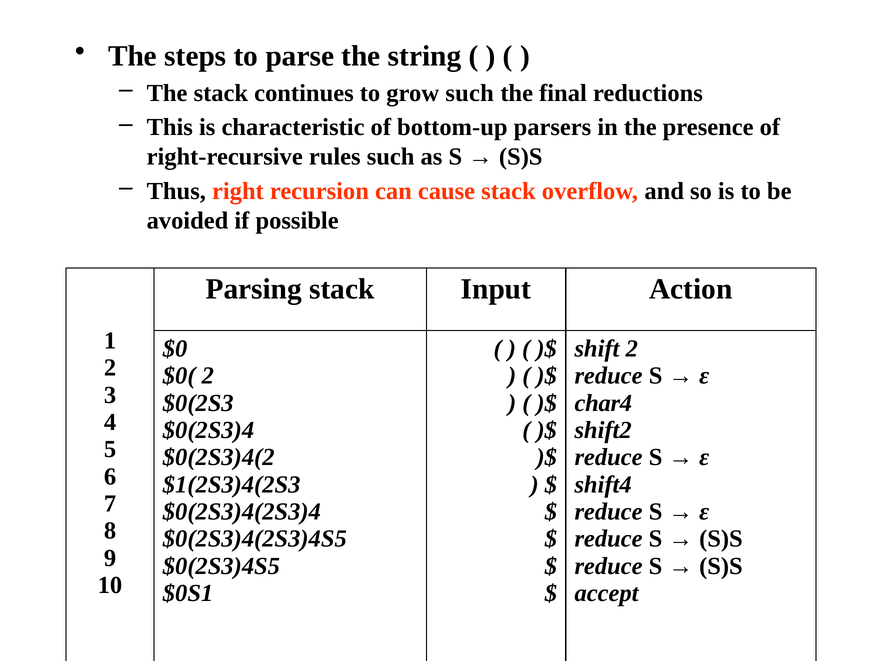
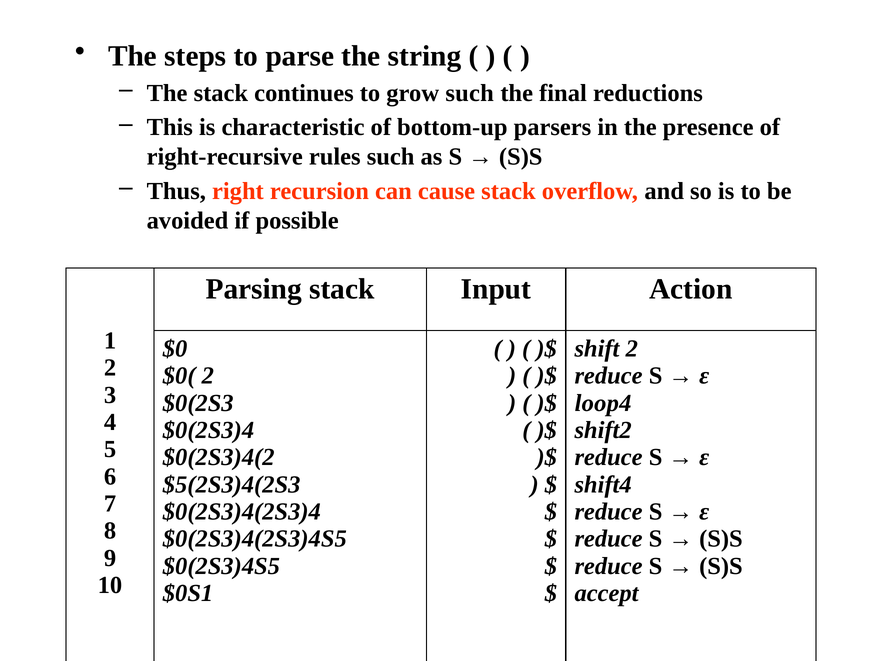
char4: char4 -> loop4
$1(2S3)4(2S3: $1(2S3)4(2S3 -> $5(2S3)4(2S3
